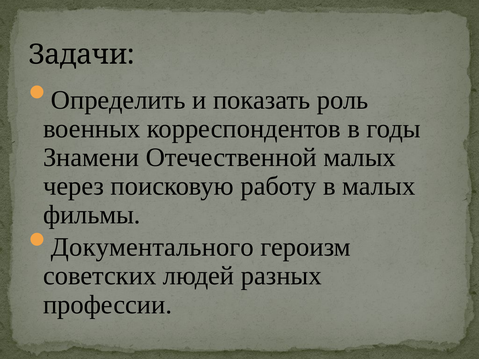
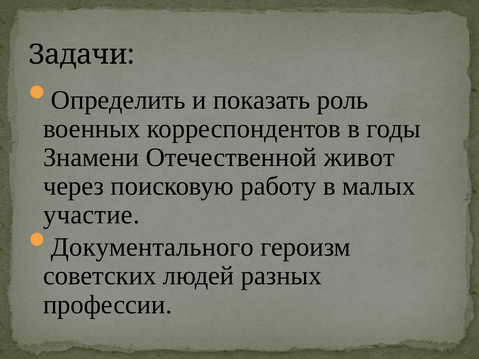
Отечественной малых: малых -> живот
фильмы: фильмы -> участие
